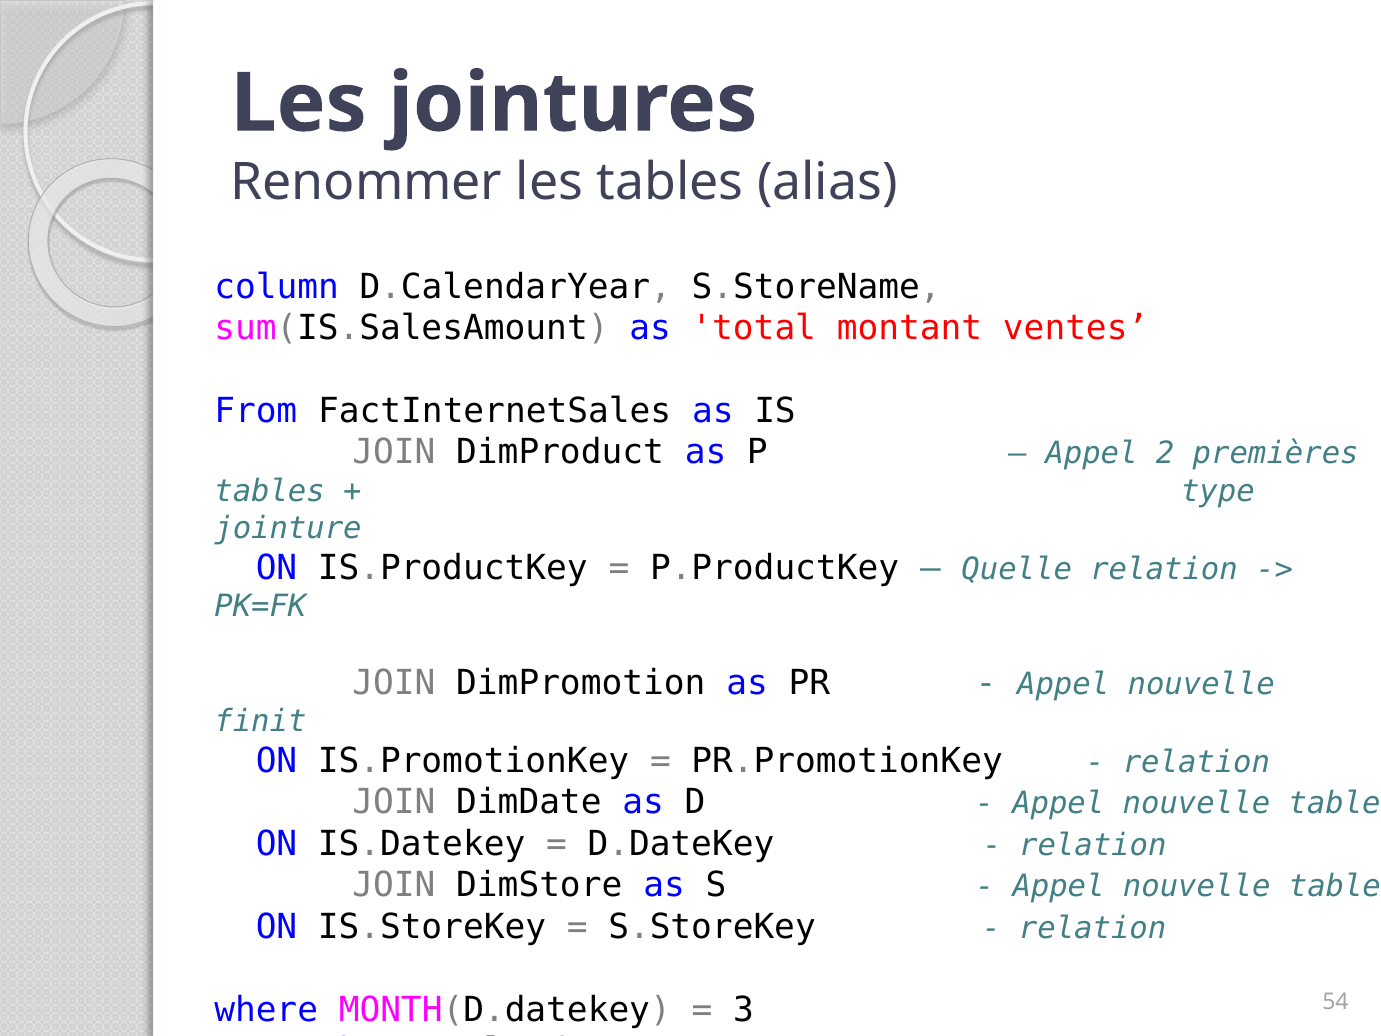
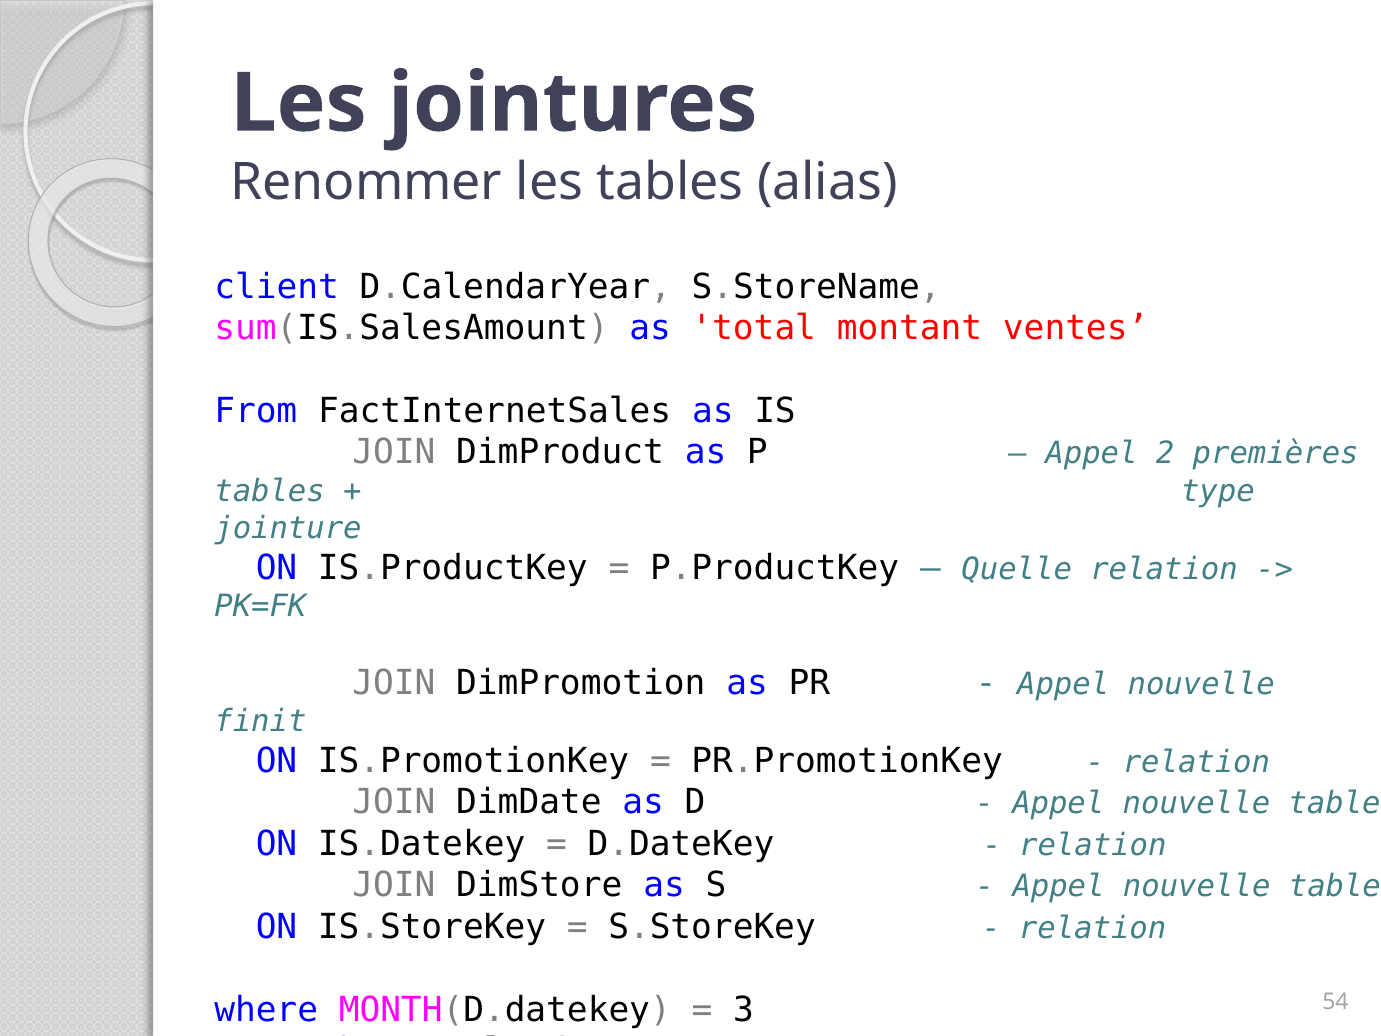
column: column -> client
